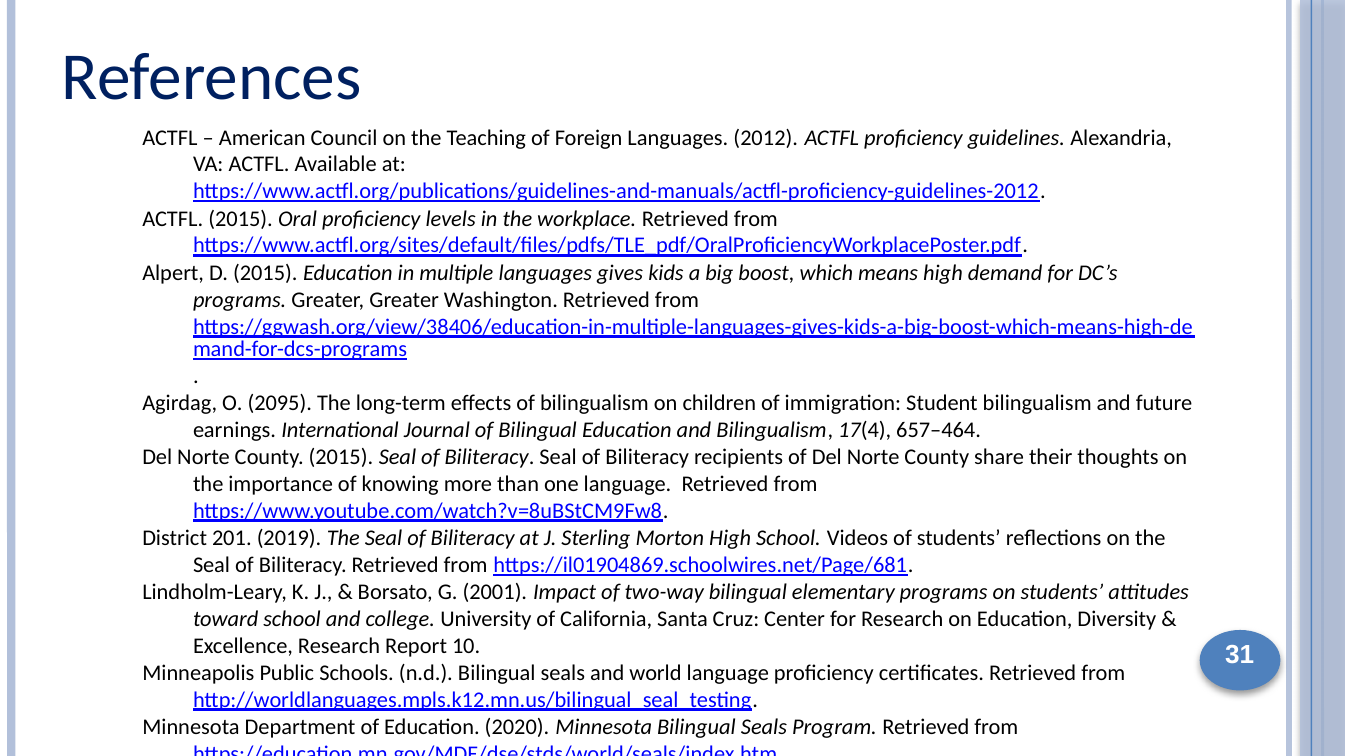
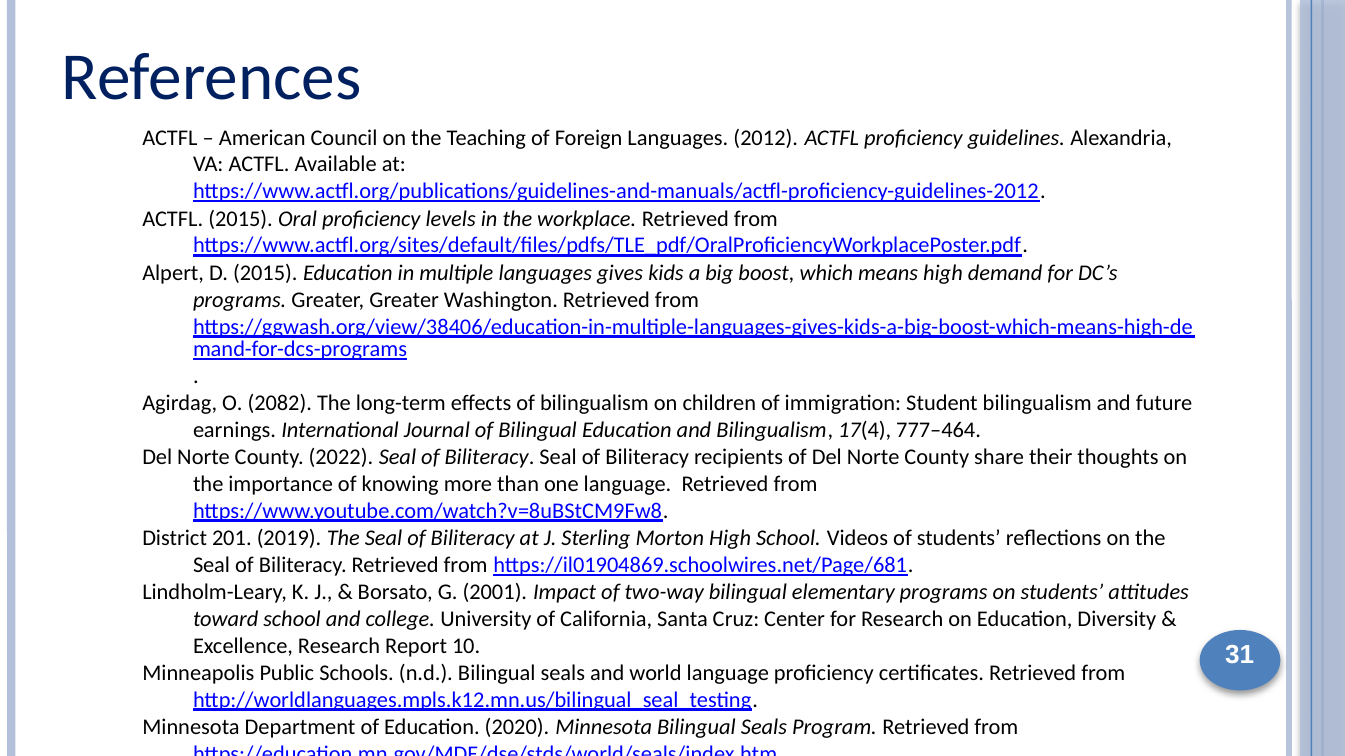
2095: 2095 -> 2082
657–464: 657–464 -> 777–464
County 2015: 2015 -> 2022
